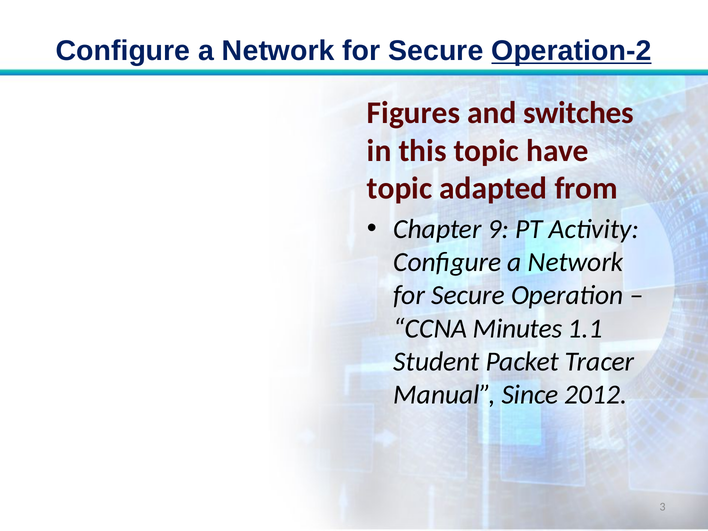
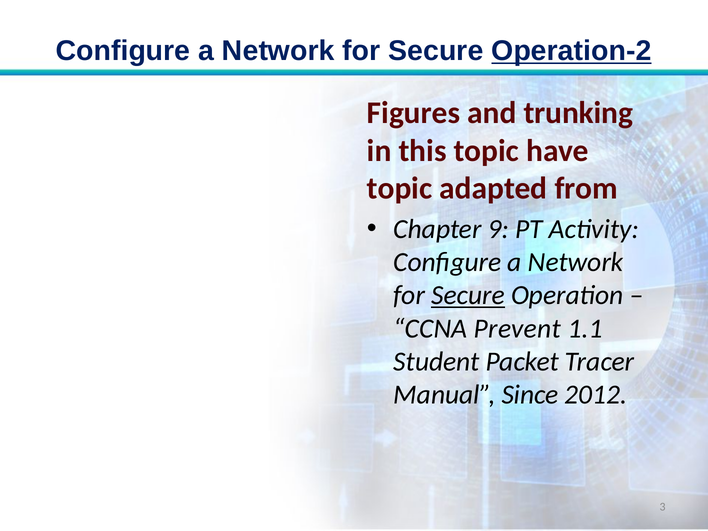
switches: switches -> trunking
Secure at (468, 295) underline: none -> present
Minutes: Minutes -> Prevent
